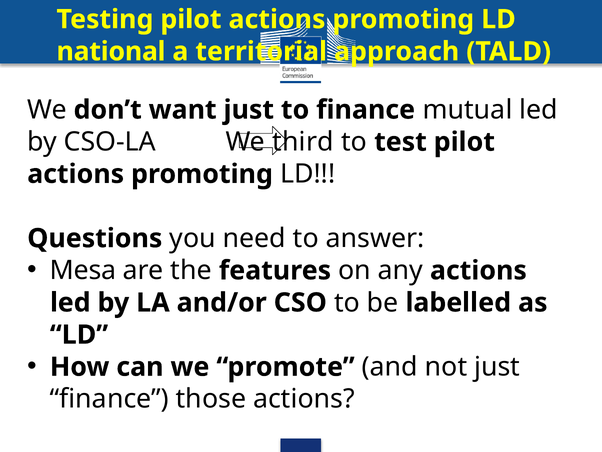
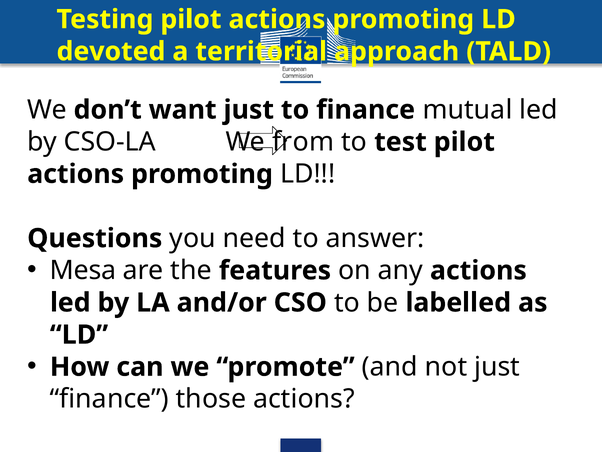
national: national -> devoted
third: third -> from
